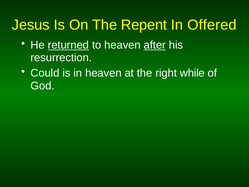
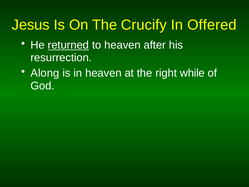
Repent: Repent -> Crucify
after underline: present -> none
Could: Could -> Along
